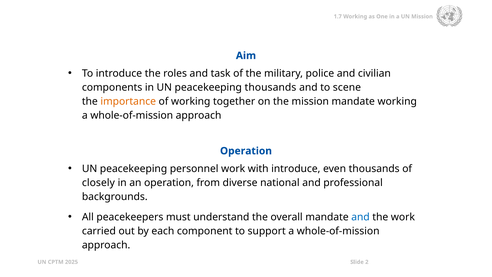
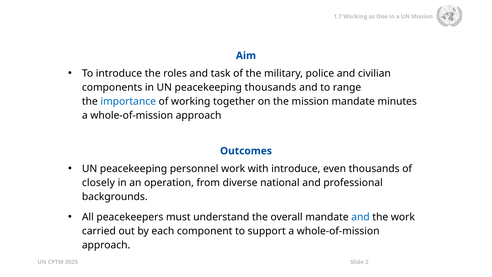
scene: scene -> range
importance colour: orange -> blue
mandate working: working -> minutes
Operation at (246, 151): Operation -> Outcomes
